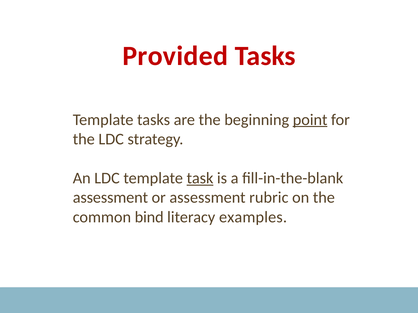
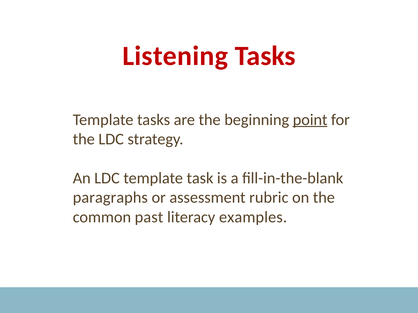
Provided: Provided -> Listening
task underline: present -> none
assessment at (110, 198): assessment -> paragraphs
bind: bind -> past
